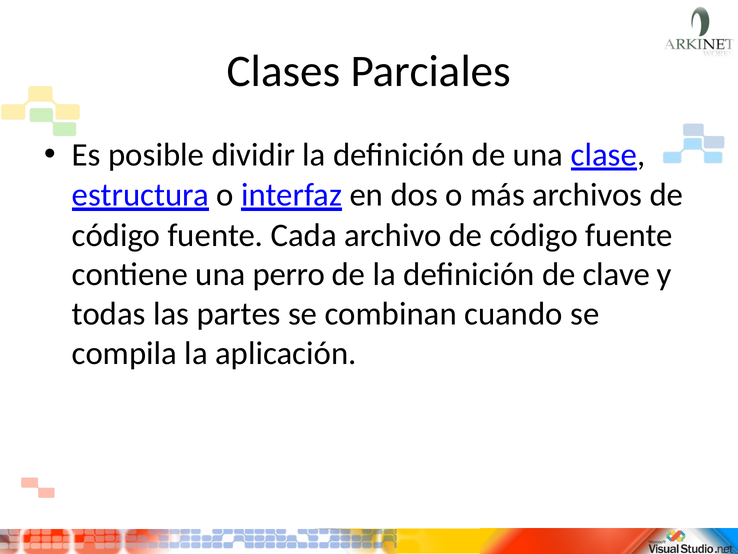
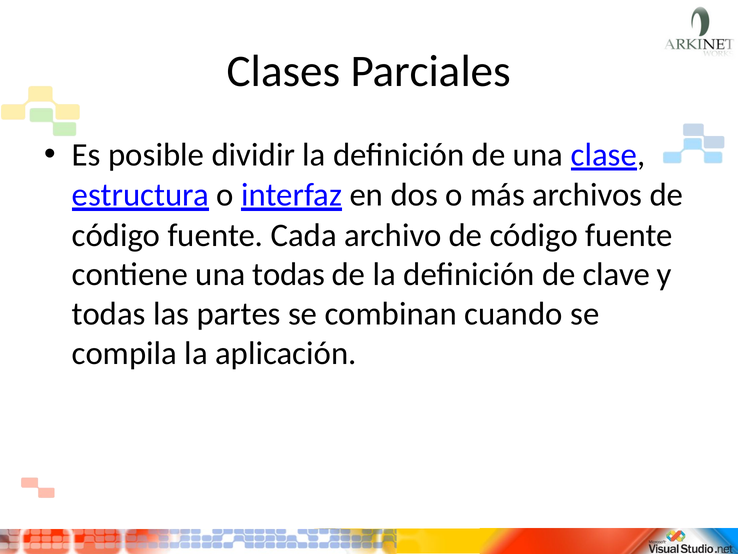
una perro: perro -> todas
